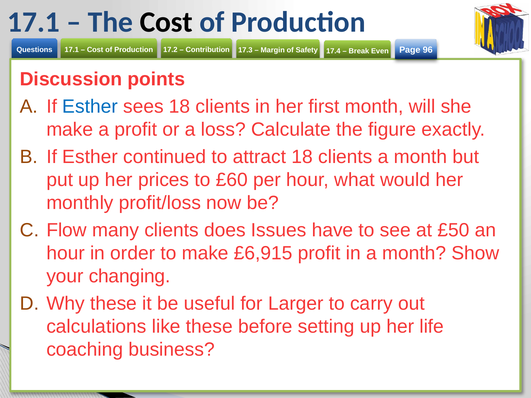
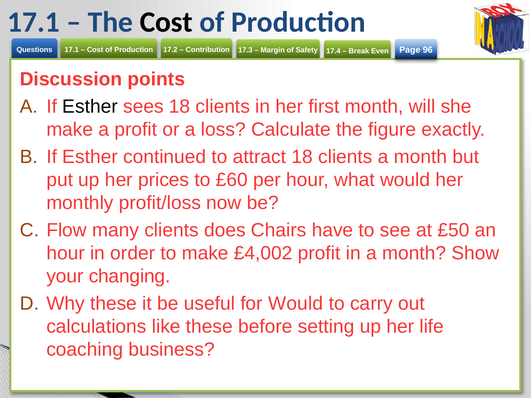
Esther at (90, 107) colour: blue -> black
Issues: Issues -> Chairs
£6,915: £6,915 -> £4,002
for Larger: Larger -> Would
